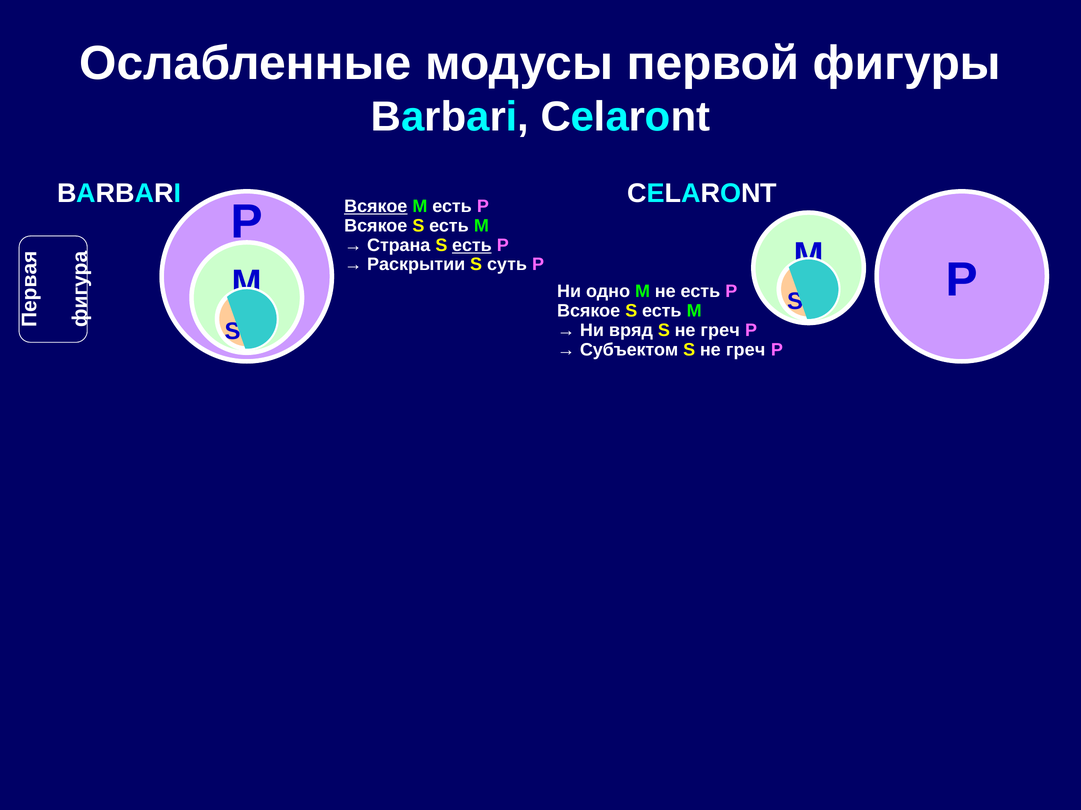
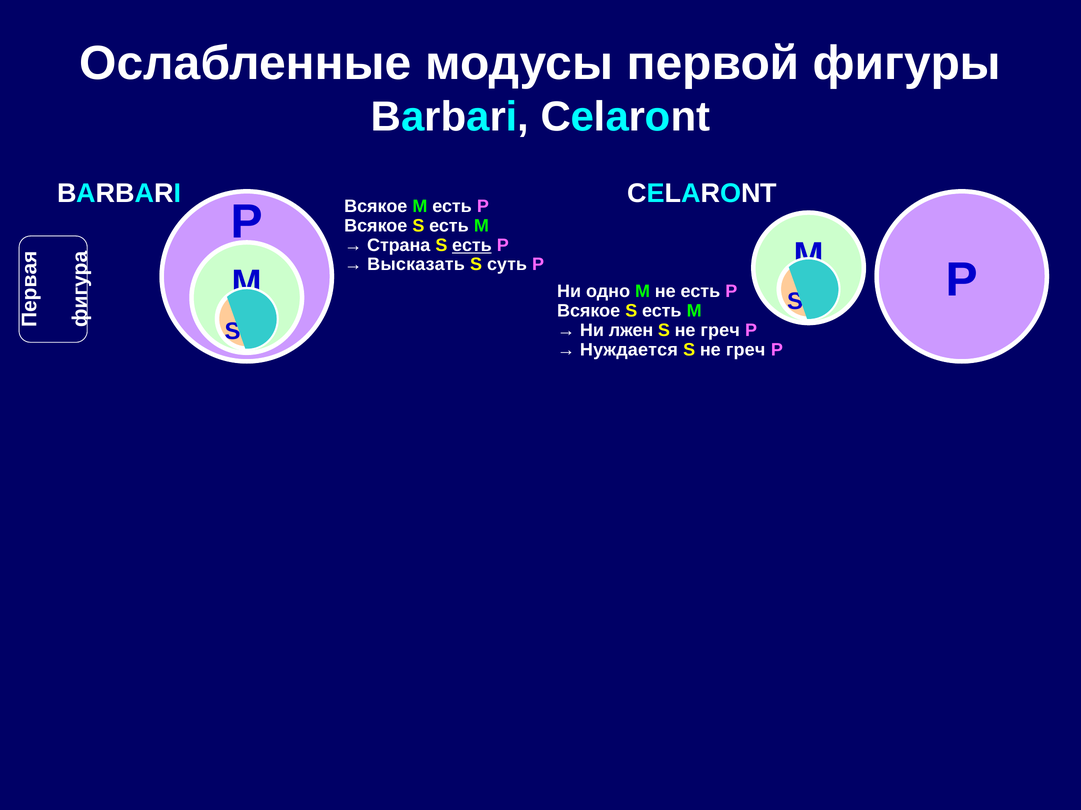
Всякое at (376, 206) underline: present -> none
Раскрытии: Раскрытии -> Высказать
вряд: вряд -> лжен
Субъектом: Субъектом -> Нуждается
